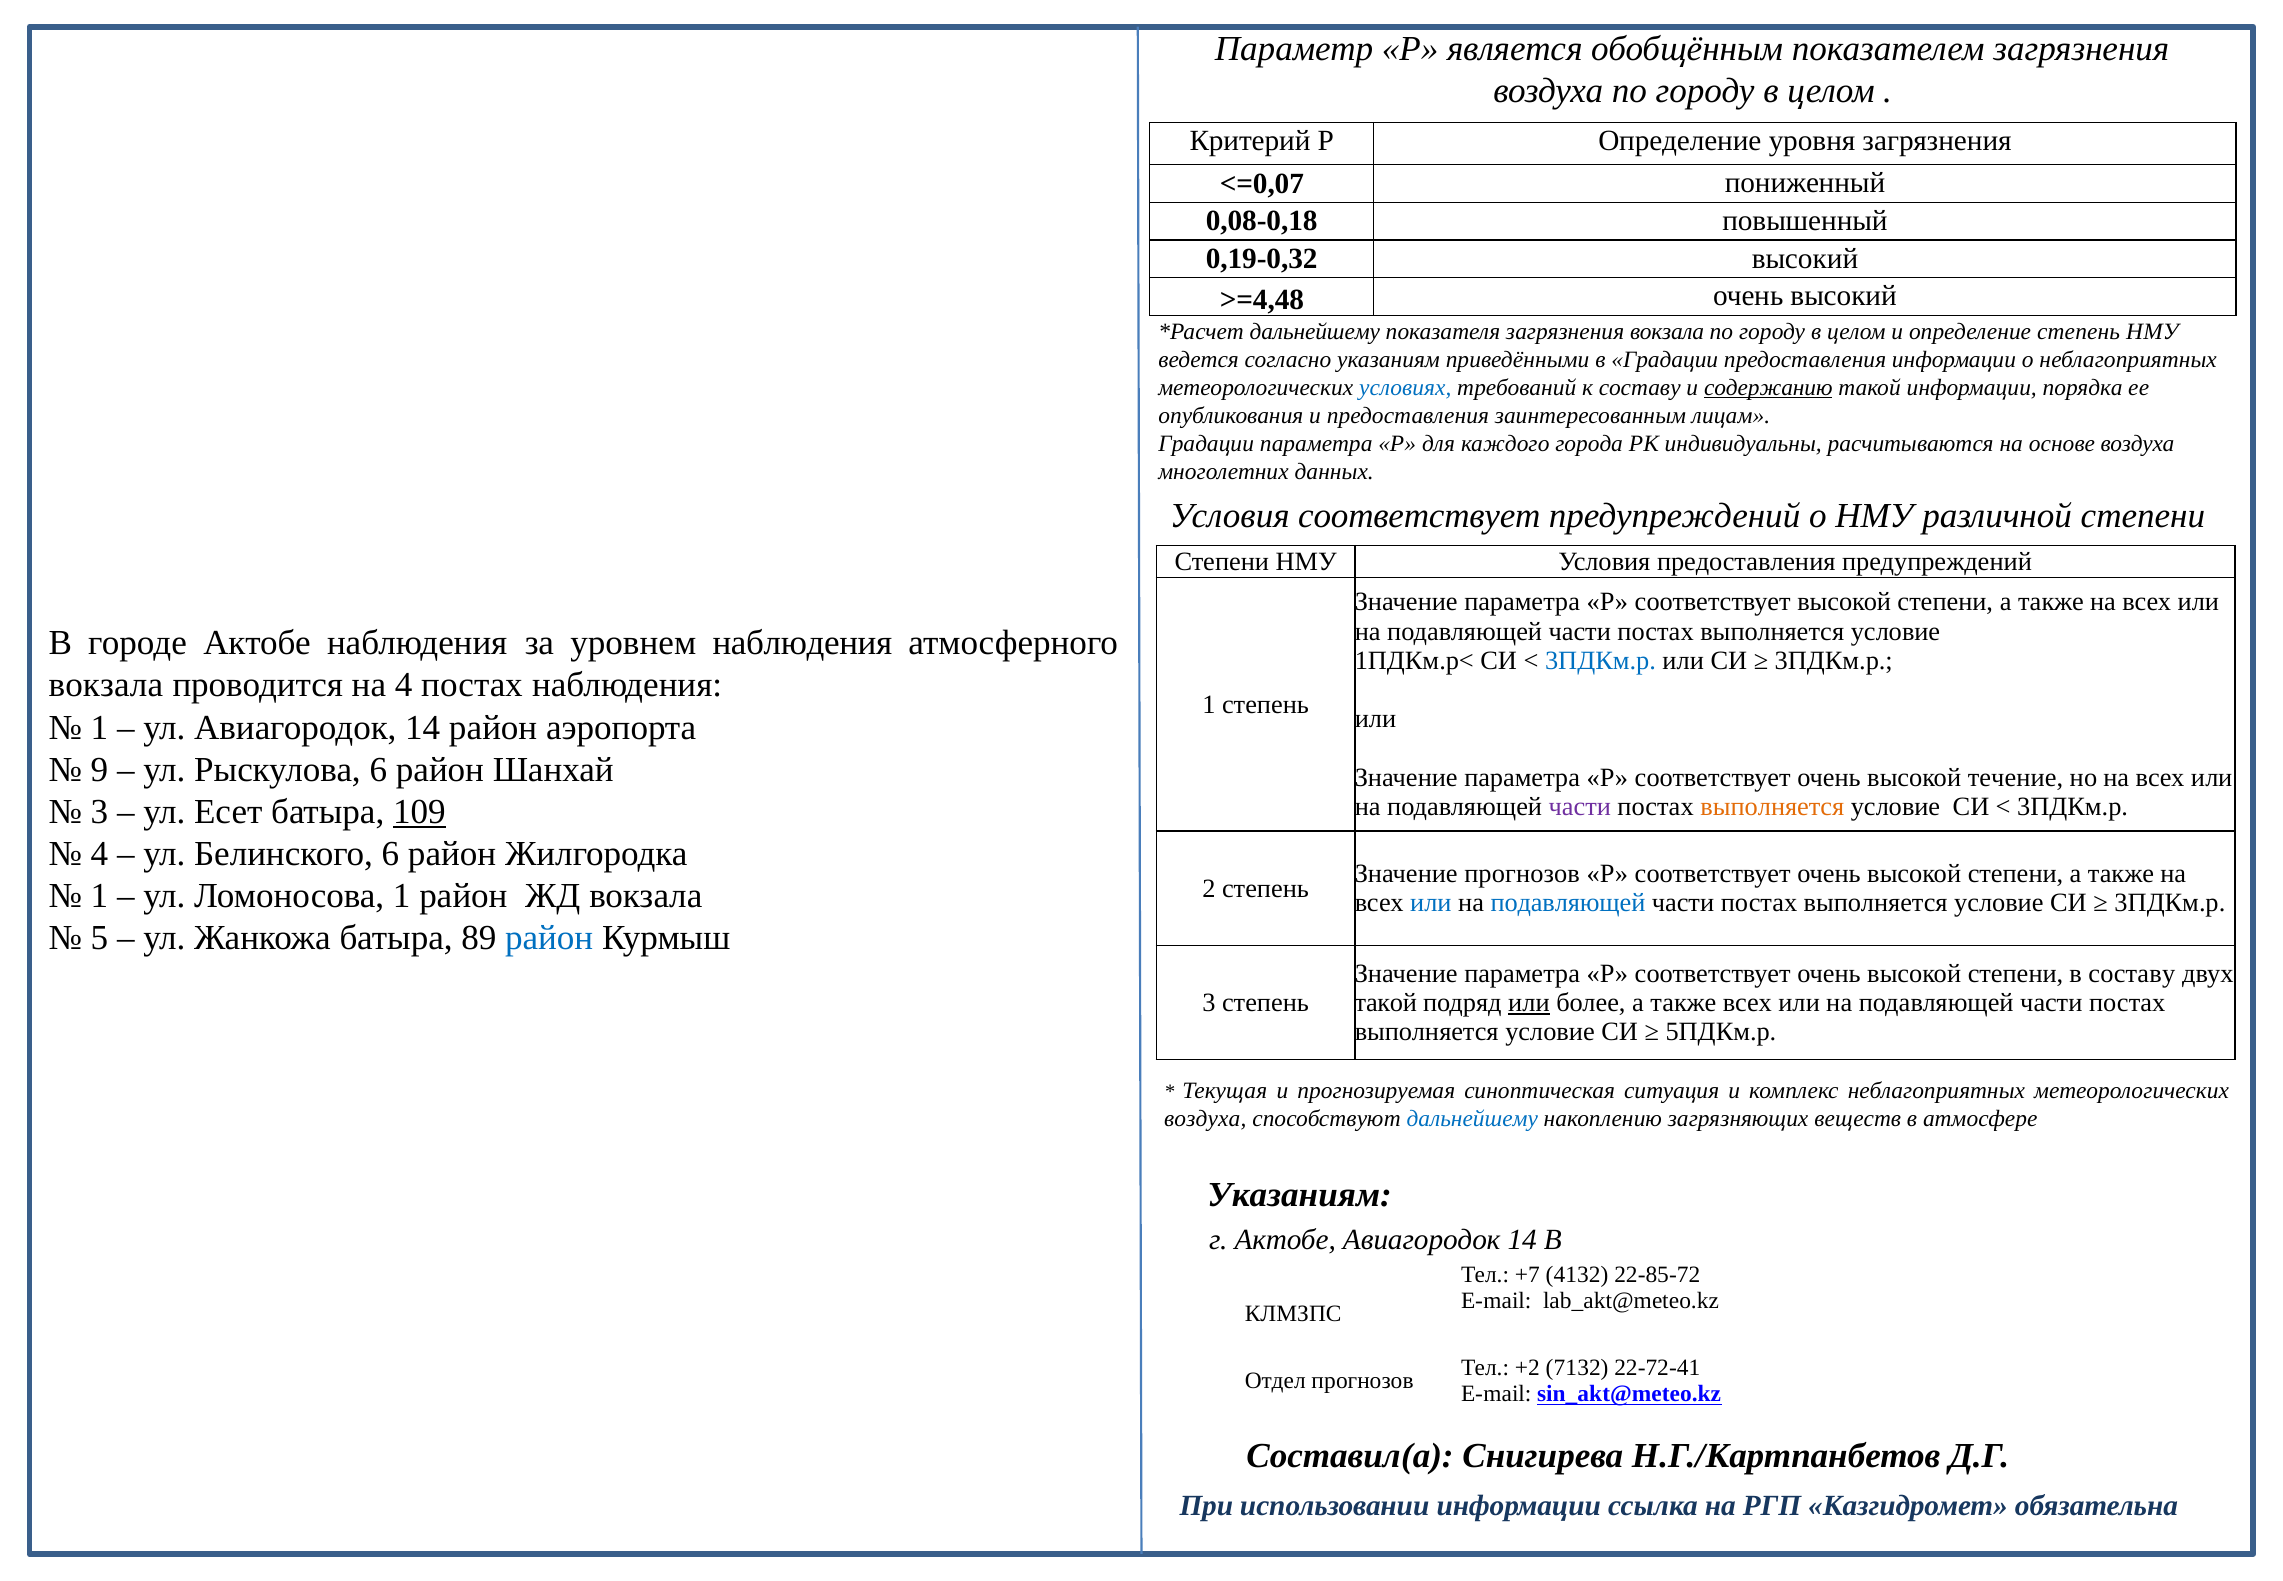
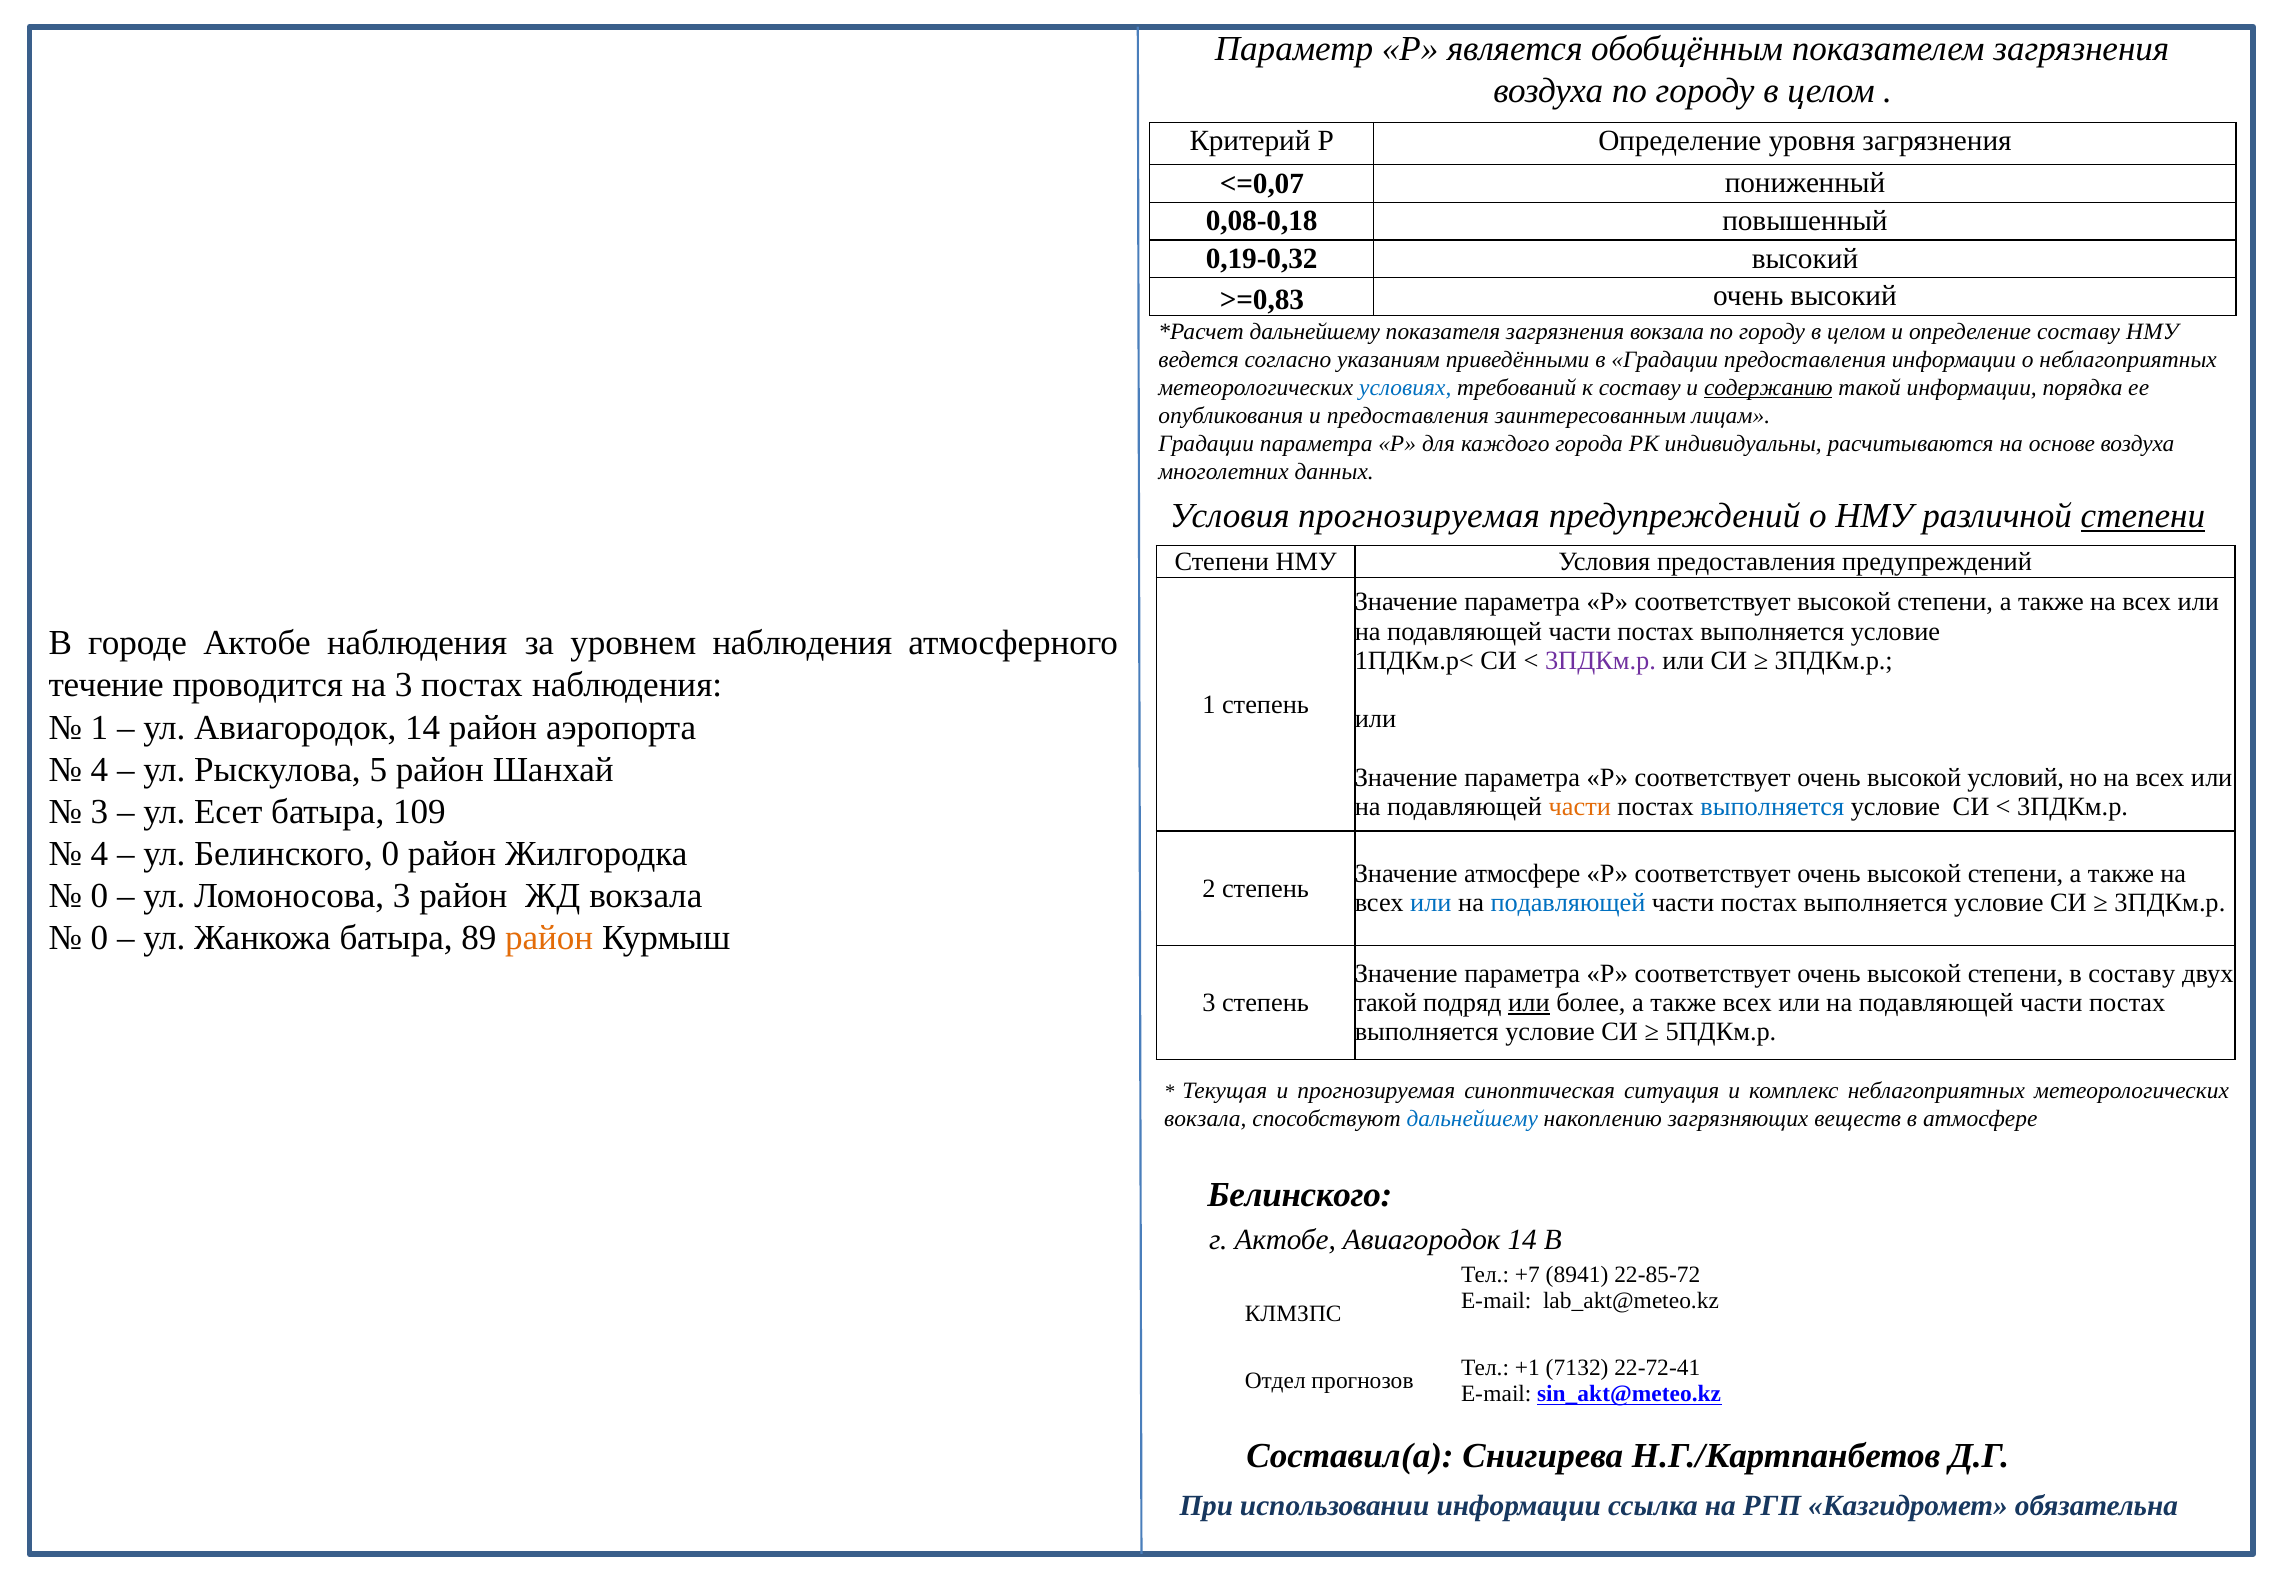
>=4,48: >=4,48 -> >=0,83
определение степень: степень -> составу
Условия соответствует: соответствует -> прогнозируемая
степени at (2143, 515) underline: none -> present
3ПДКм.р at (1601, 660) colour: blue -> purple
вокзала at (106, 685): вокзала -> течение
на 4: 4 -> 3
9 at (99, 769): 9 -> 4
Рыскулова 6: 6 -> 5
течение: течение -> условий
части at (1580, 806) colour: purple -> orange
выполняется at (1772, 806) colour: orange -> blue
109 underline: present -> none
Белинского 6: 6 -> 0
Значение прогнозов: прогнозов -> атмосфере
1 at (99, 896): 1 -> 0
Ломоносова 1: 1 -> 3
5 at (99, 938): 5 -> 0
район at (549, 938) colour: blue -> orange
воздуха at (1205, 1119): воздуха -> вокзала
Указаниям at (1300, 1195): Указаниям -> Белинского
4132: 4132 -> 8941
+2: +2 -> +1
